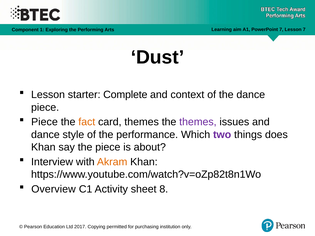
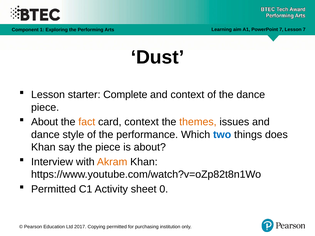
Piece at (44, 122): Piece -> About
card themes: themes -> context
themes at (198, 122) colour: purple -> orange
two colour: purple -> blue
Overview at (53, 189): Overview -> Permitted
8: 8 -> 0
